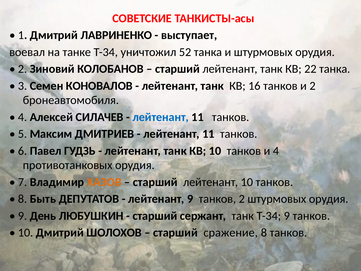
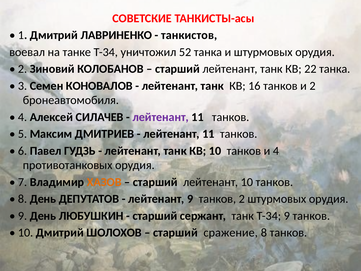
выступает: выступает -> танкистов
лейтенант at (161, 117) colour: blue -> purple
8 Быть: Быть -> День
